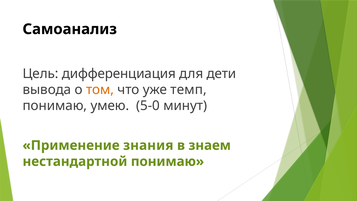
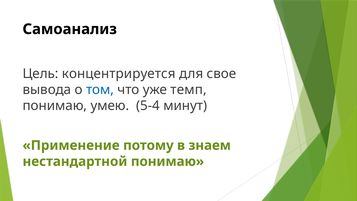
дифференциация: дифференциация -> концентрируется
дети: дети -> свое
том colour: orange -> blue
5-0: 5-0 -> 5-4
знания: знания -> потому
